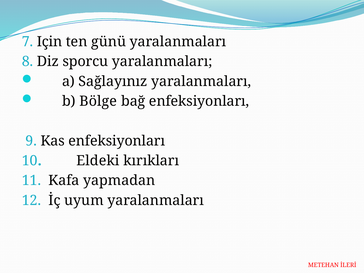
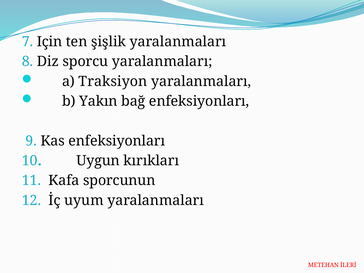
günü: günü -> şişlik
Sağlayınız: Sağlayınız -> Traksiyon
Bölge: Bölge -> Yakın
Eldeki: Eldeki -> Uygun
yapmadan: yapmadan -> sporcunun
